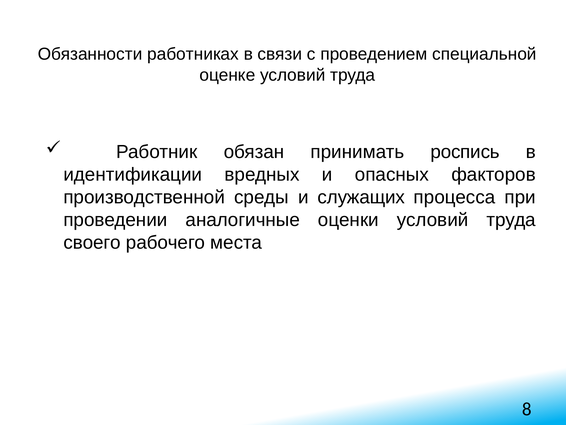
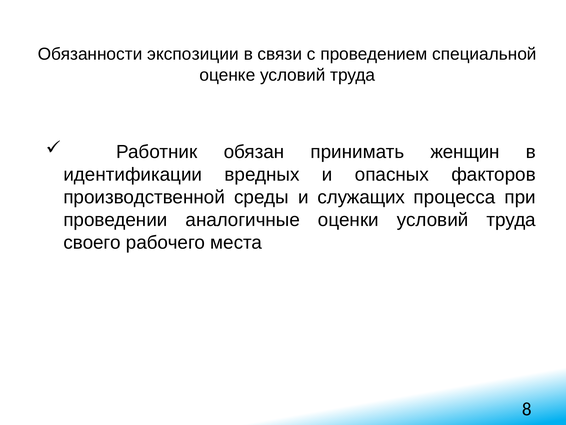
работниках: работниках -> экспозиции
роспись: роспись -> женщин
